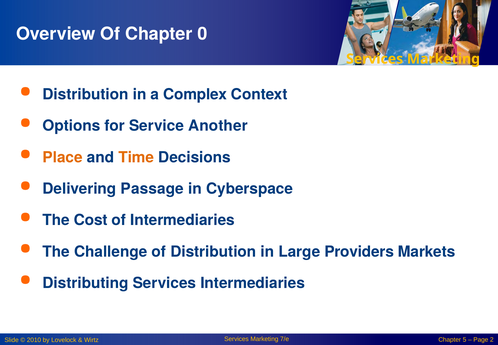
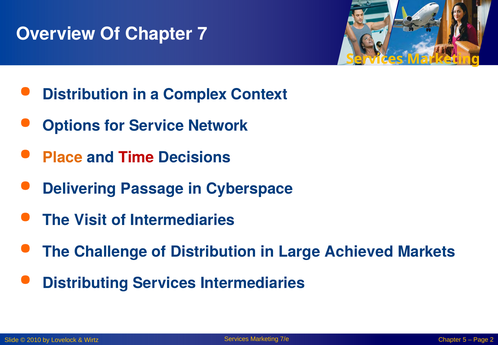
0: 0 -> 7
Another: Another -> Network
Time colour: orange -> red
Cost: Cost -> Visit
Providers: Providers -> Achieved
